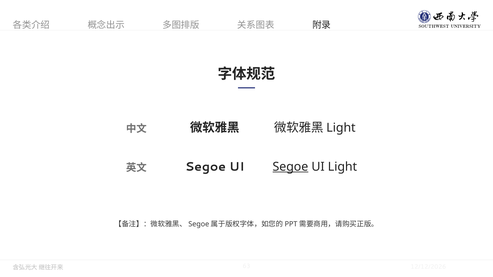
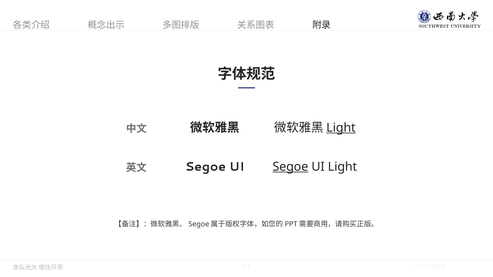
Light at (341, 128) underline: none -> present
